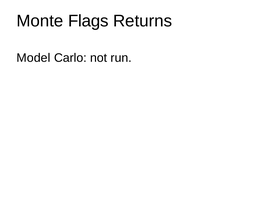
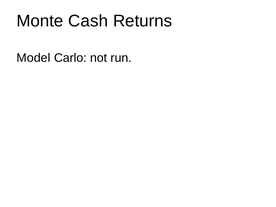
Flags: Flags -> Cash
